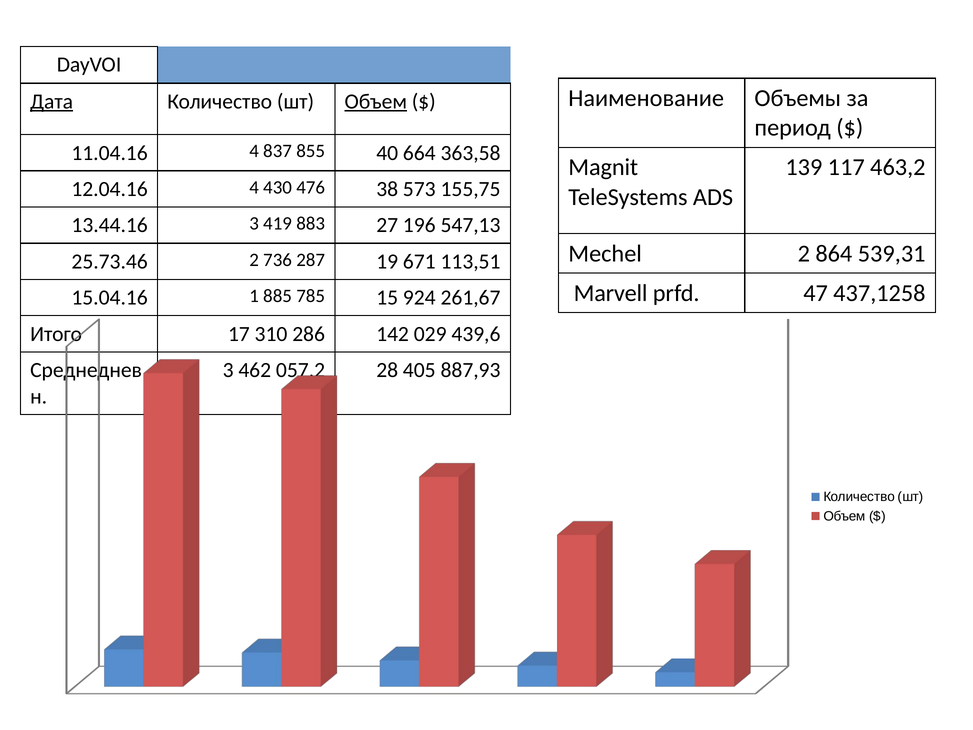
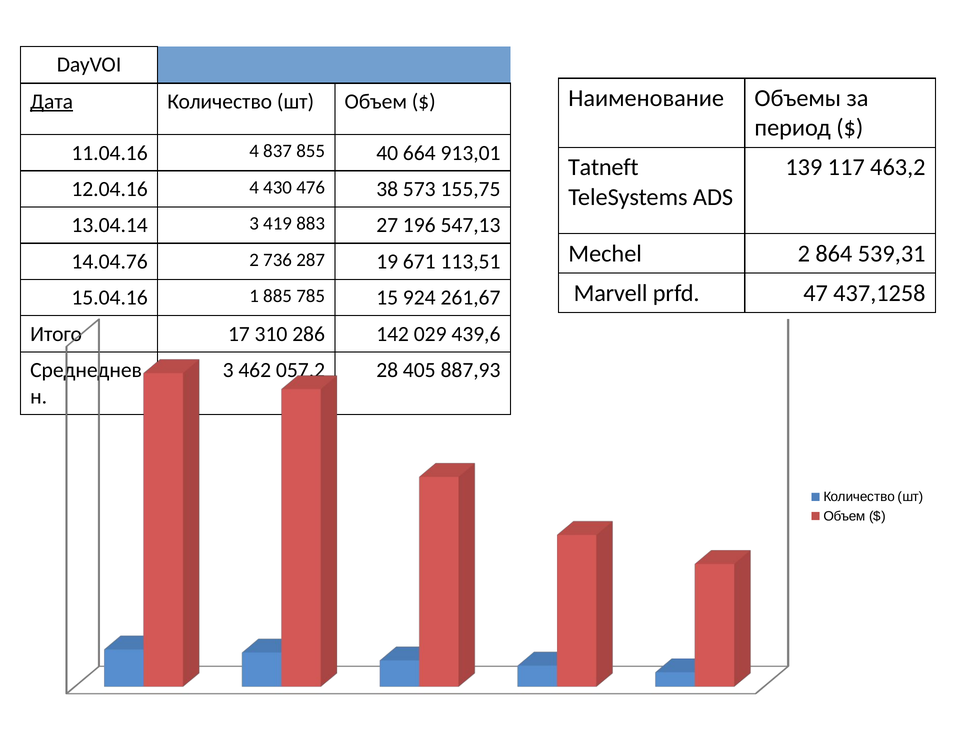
Объем at (376, 102) underline: present -> none
363,58: 363,58 -> 913,01
Magnit: Magnit -> Tatneft
13.44.16: 13.44.16 -> 13.04.14
25.73.46: 25.73.46 -> 14.04.76
